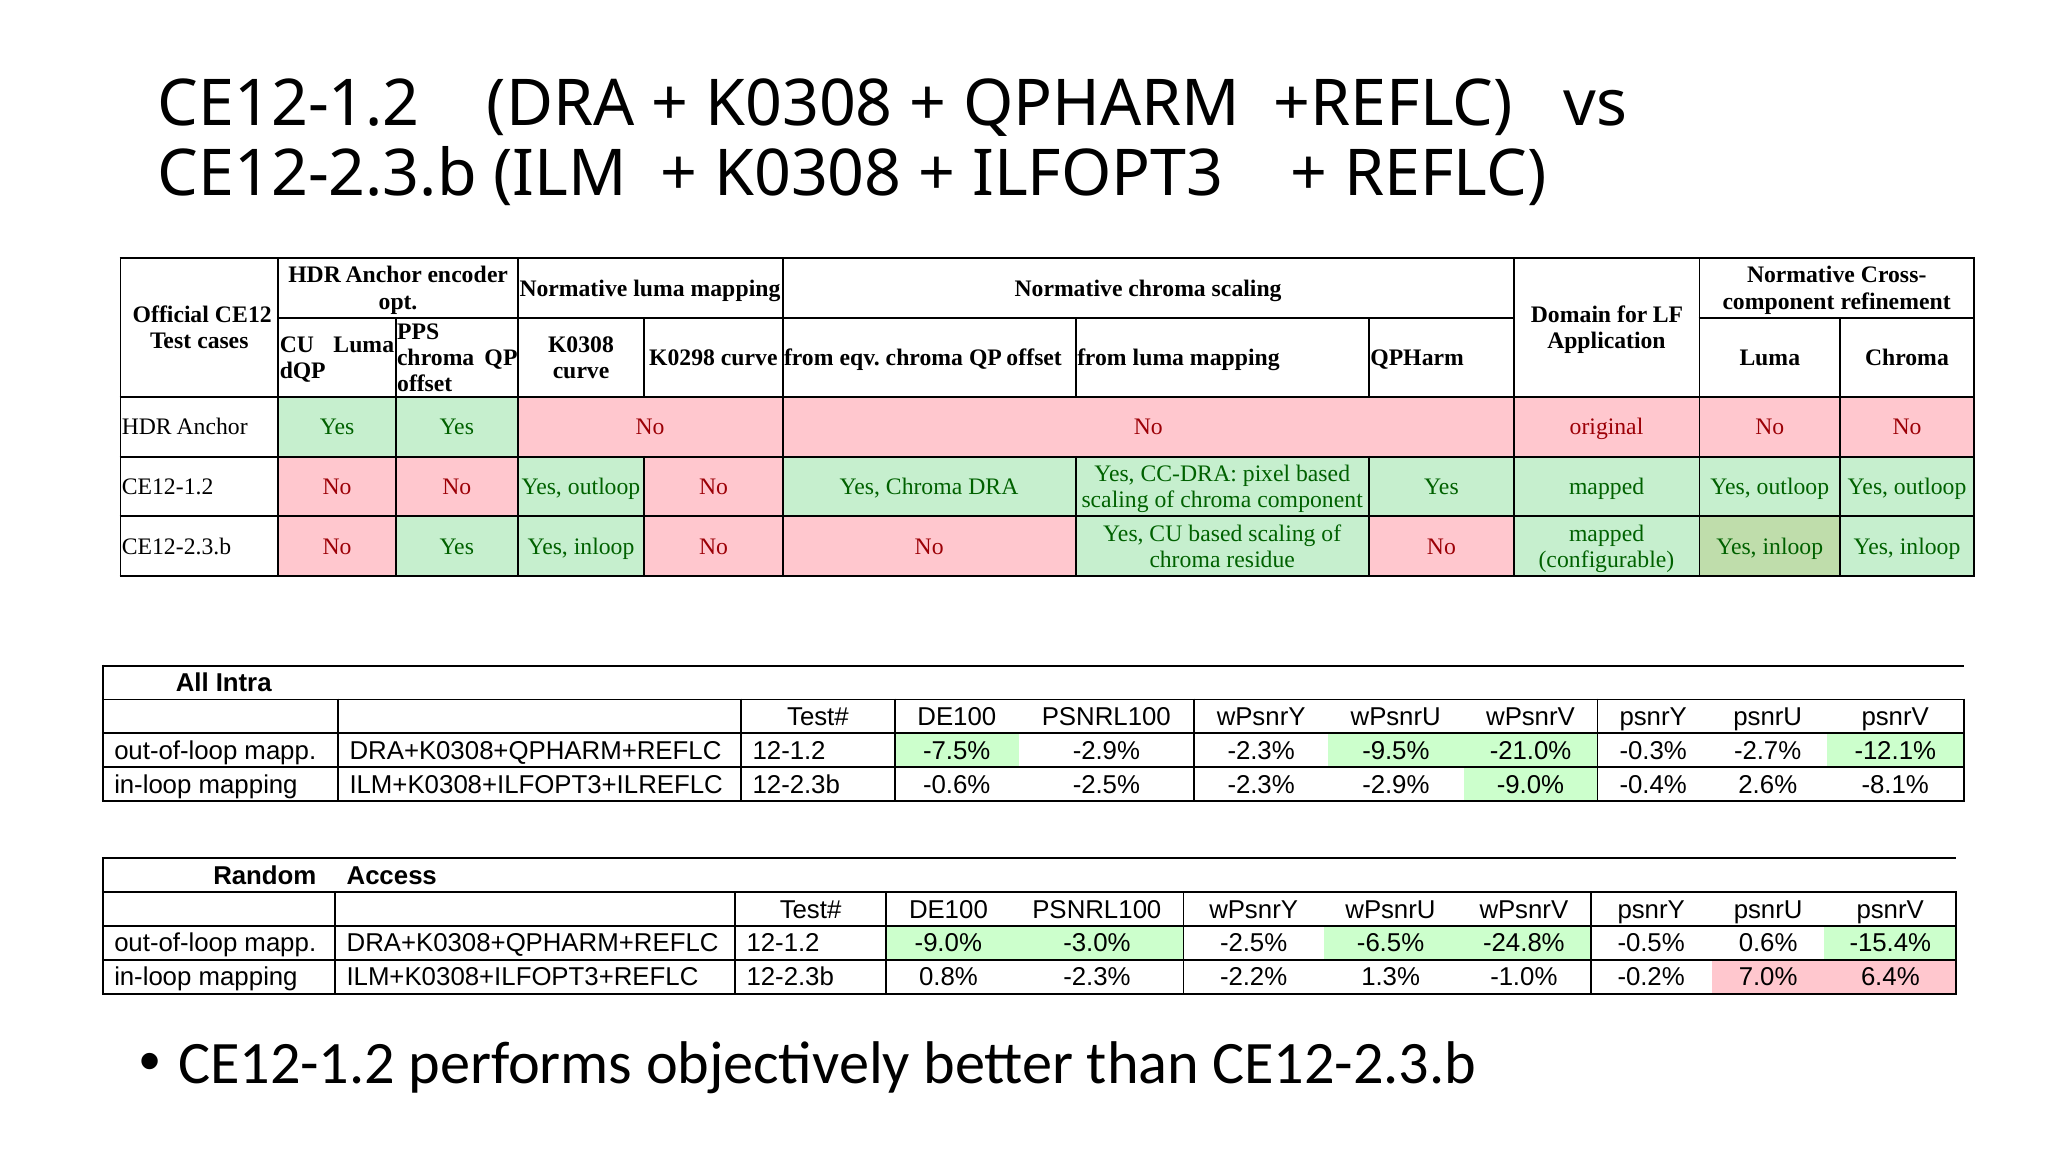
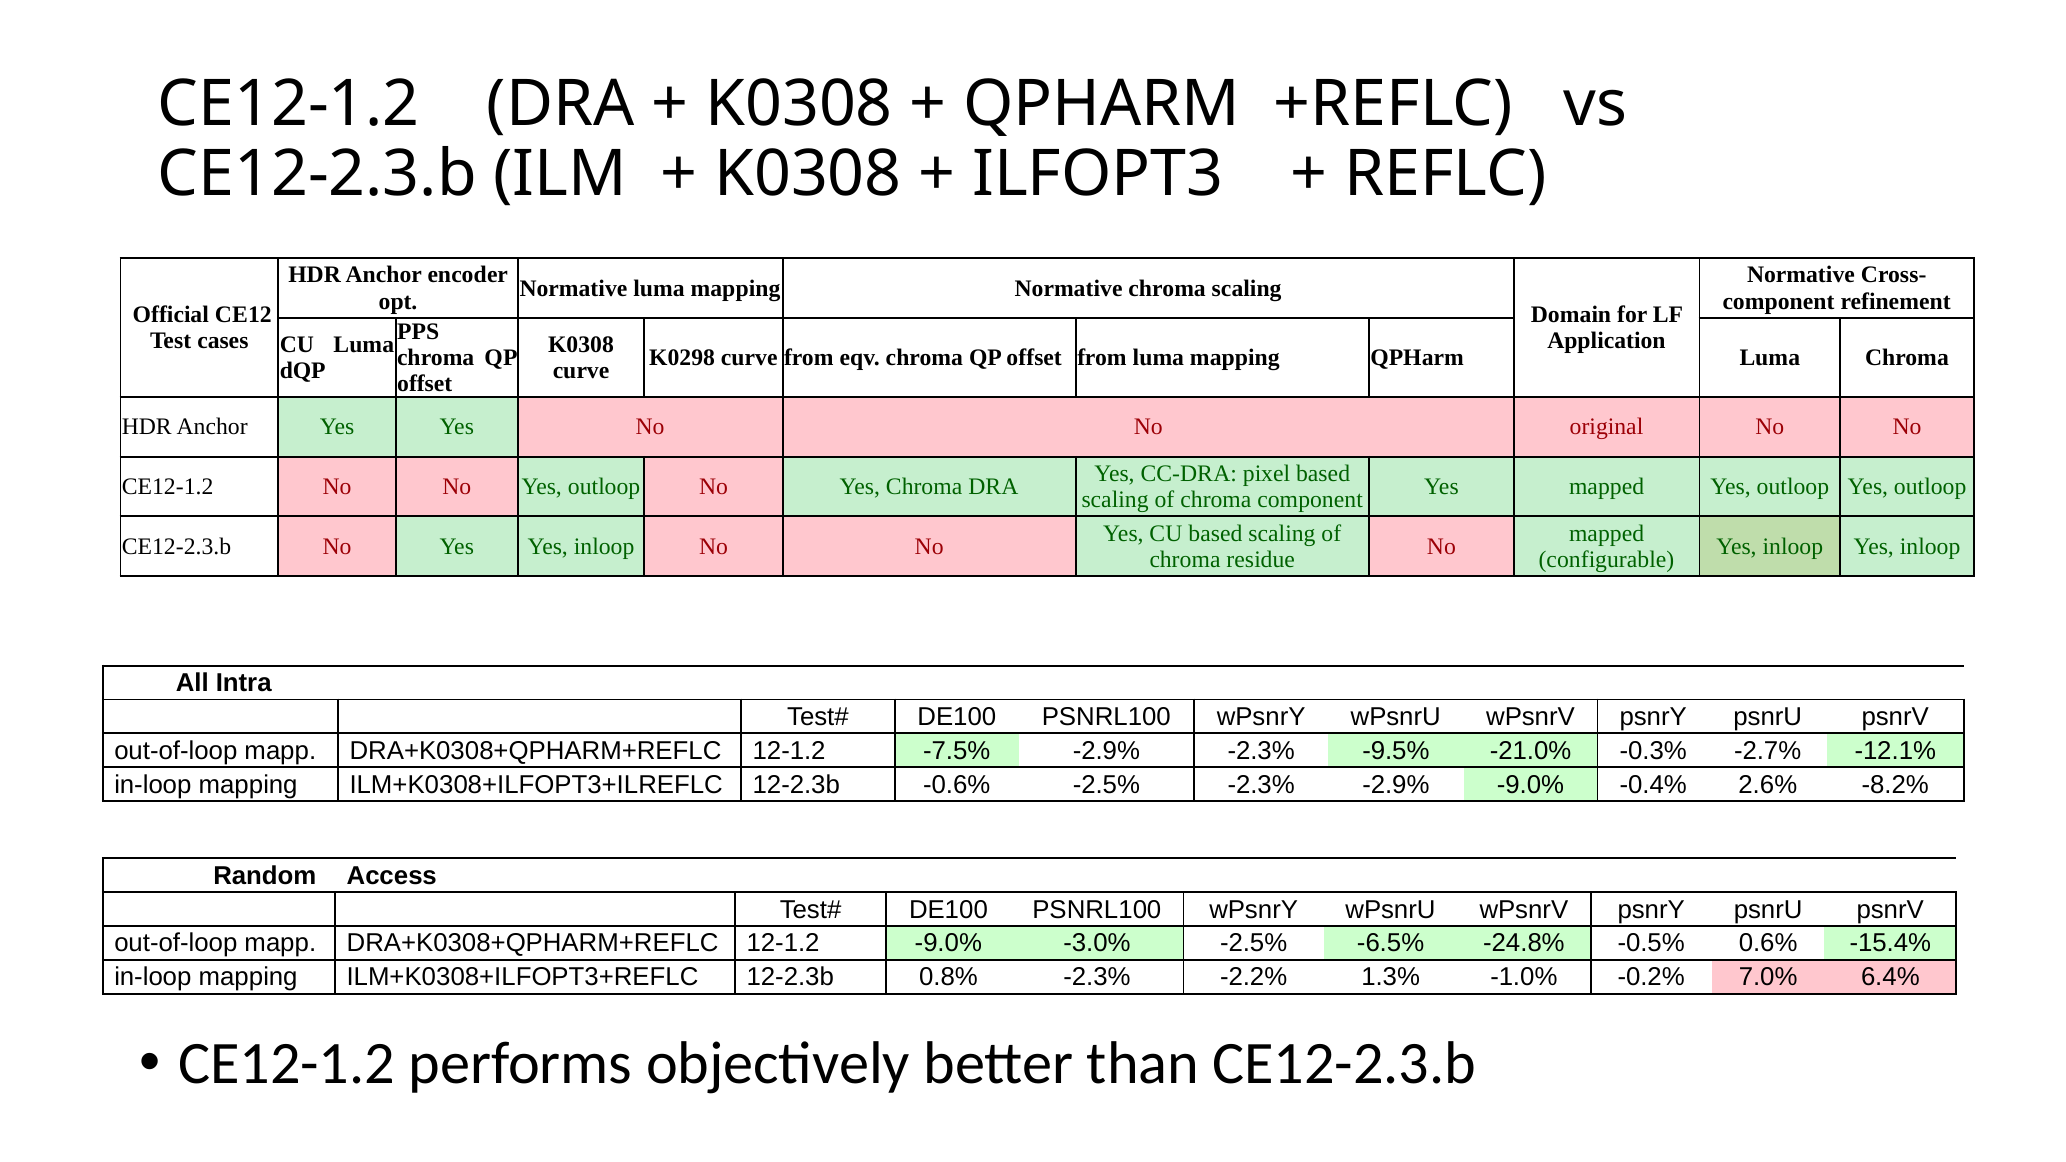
-8.1%: -8.1% -> -8.2%
